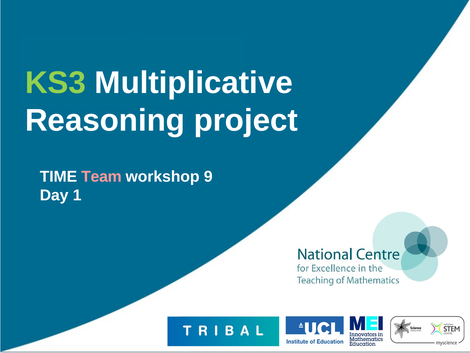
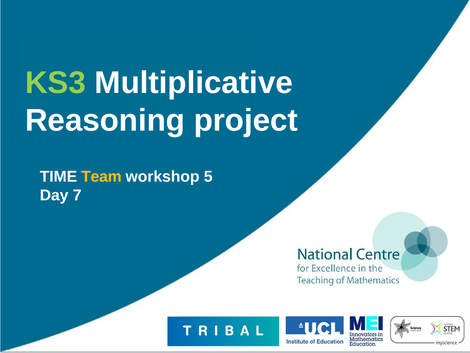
Team colour: pink -> yellow
9: 9 -> 5
1: 1 -> 7
